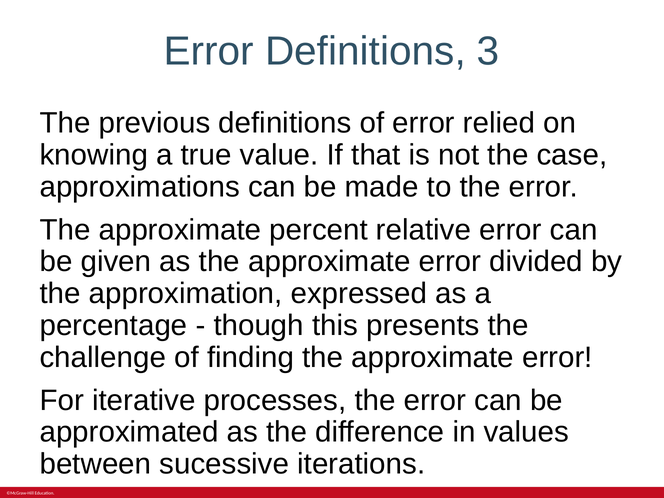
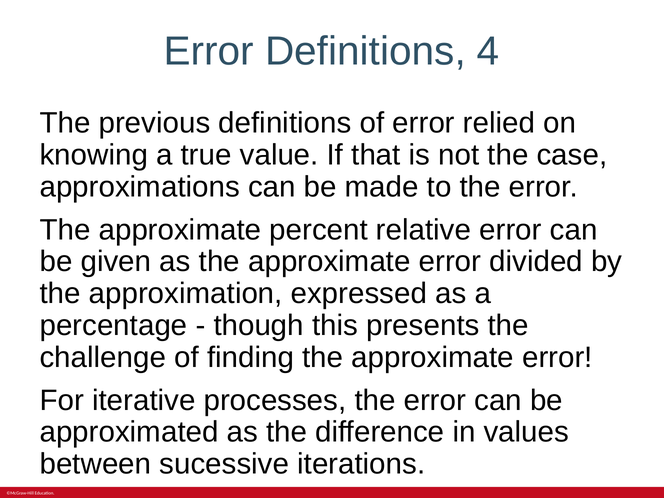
3: 3 -> 4
